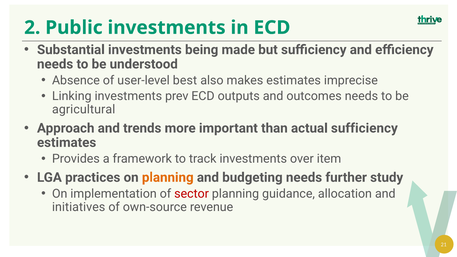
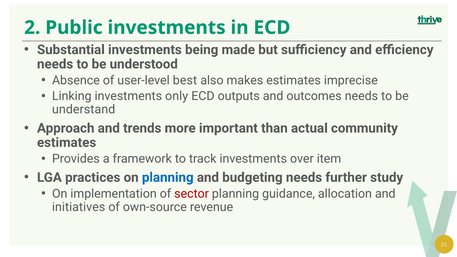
prev: prev -> only
agricultural: agricultural -> understand
actual sufficiency: sufficiency -> community
planning at (168, 177) colour: orange -> blue
